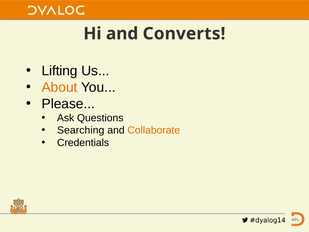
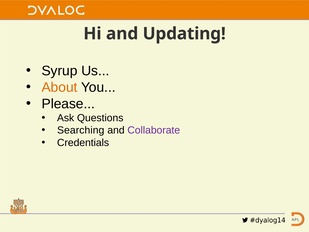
Converts: Converts -> Updating
Lifting: Lifting -> Syrup
Collaborate colour: orange -> purple
